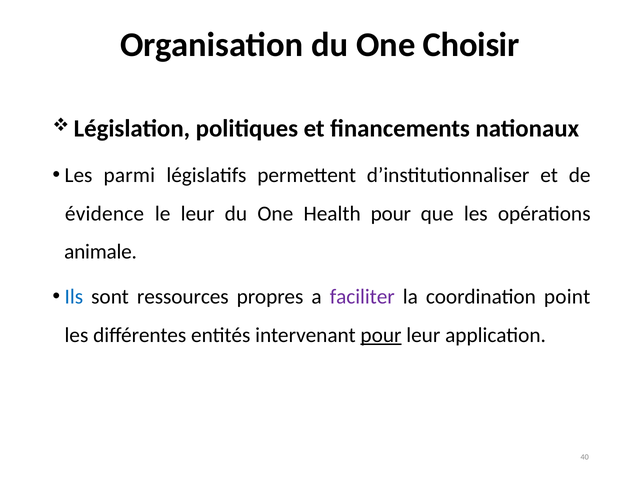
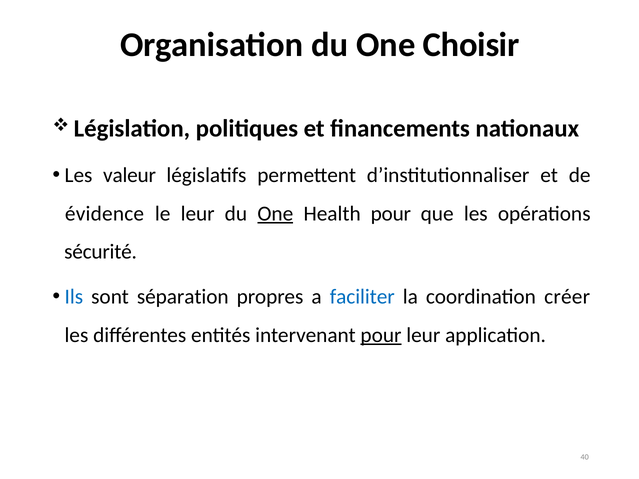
parmi: parmi -> valeur
One at (275, 214) underline: none -> present
animale: animale -> sécurité
ressources: ressources -> séparation
faciliter colour: purple -> blue
point: point -> créer
